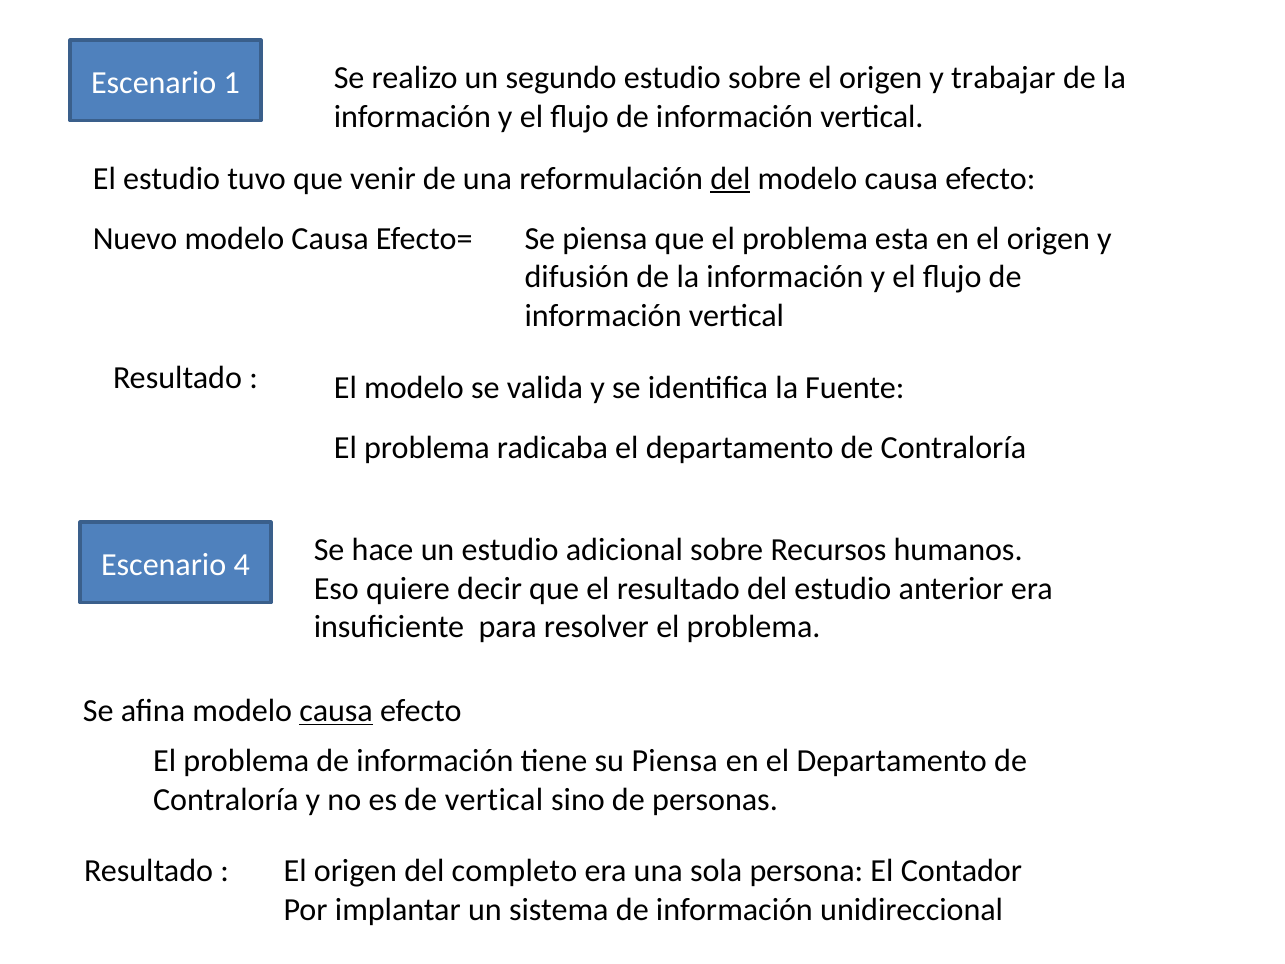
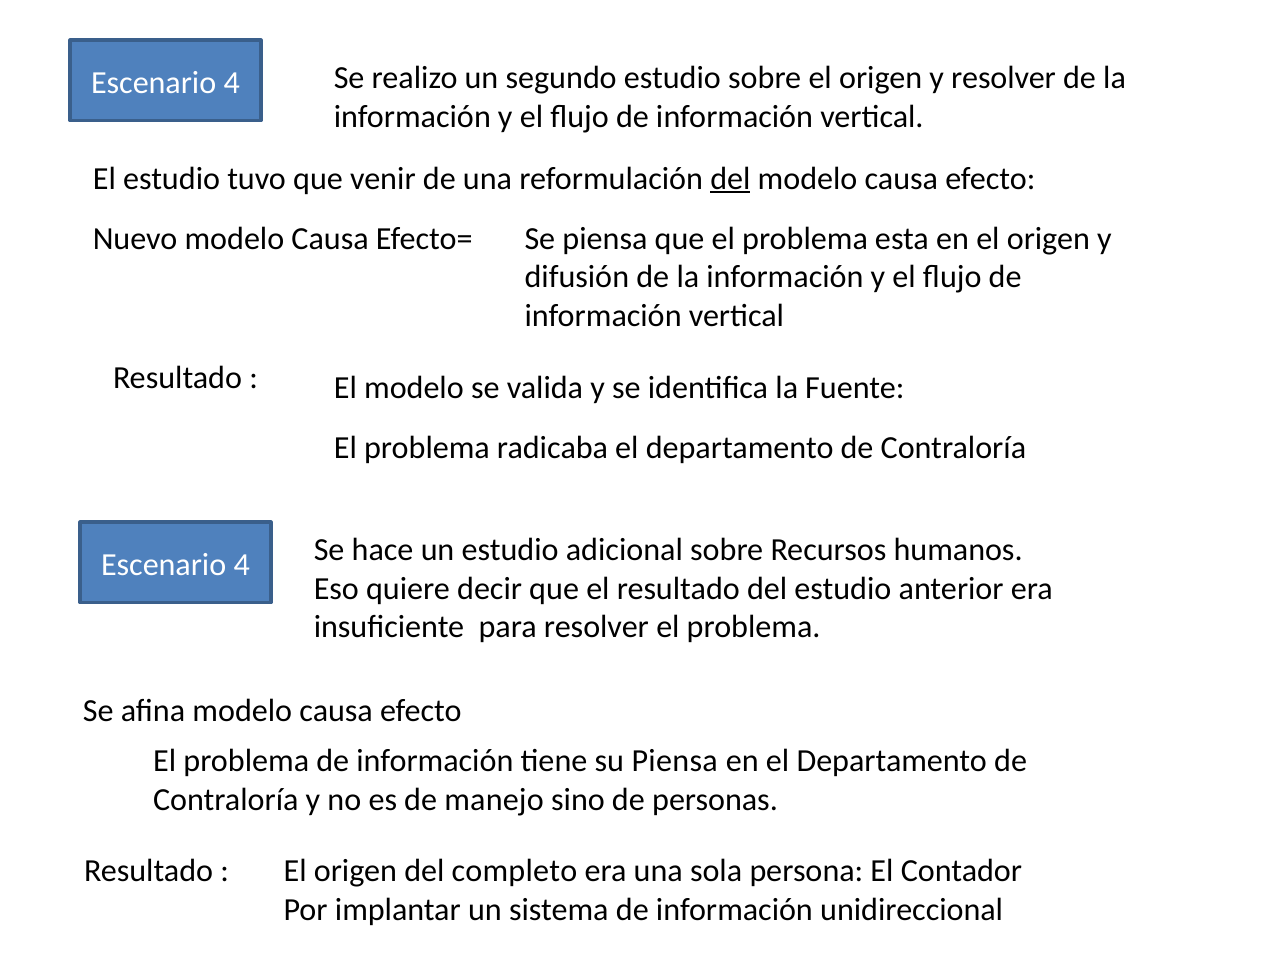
1 at (232, 83): 1 -> 4
y trabajar: trabajar -> resolver
causa at (336, 710) underline: present -> none
de vertical: vertical -> manejo
